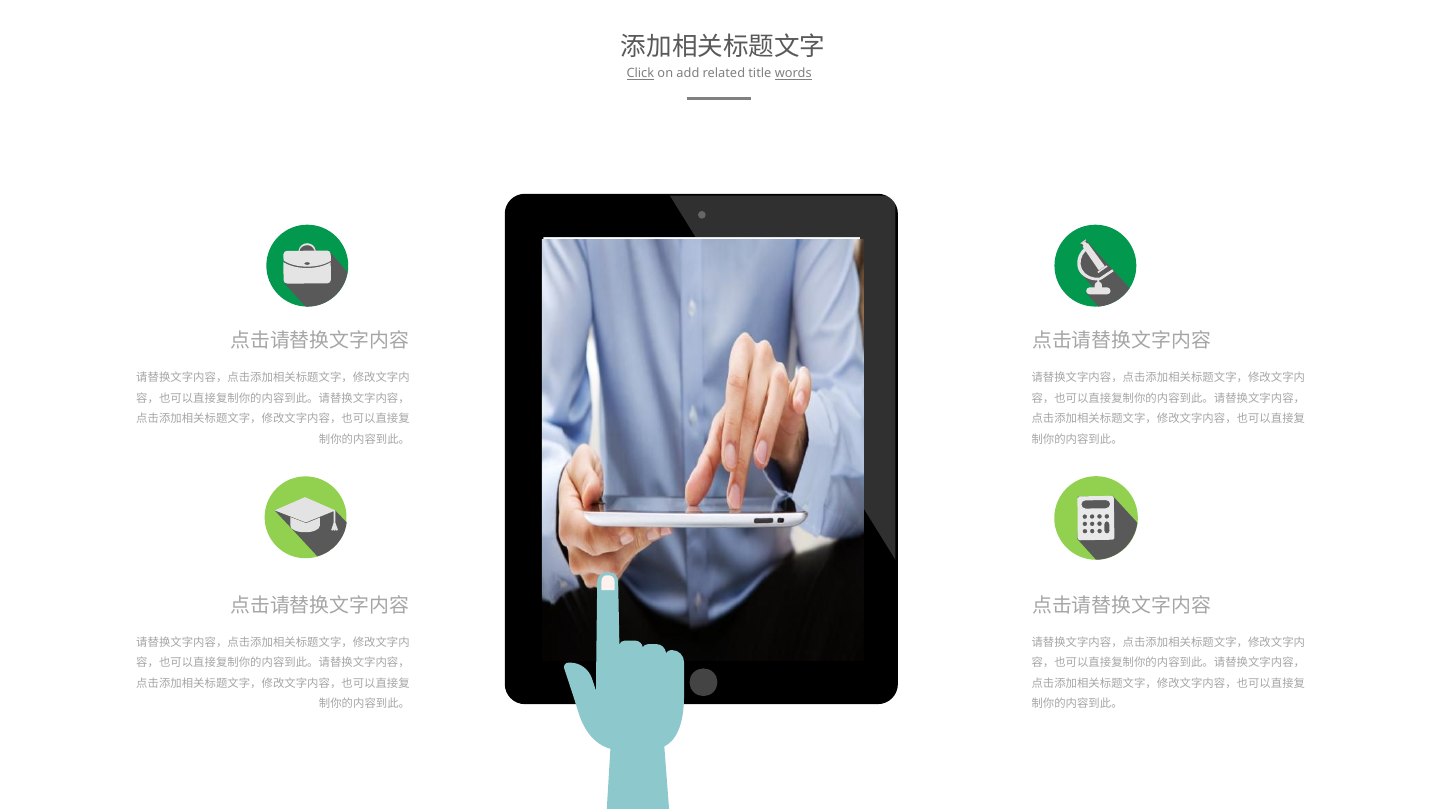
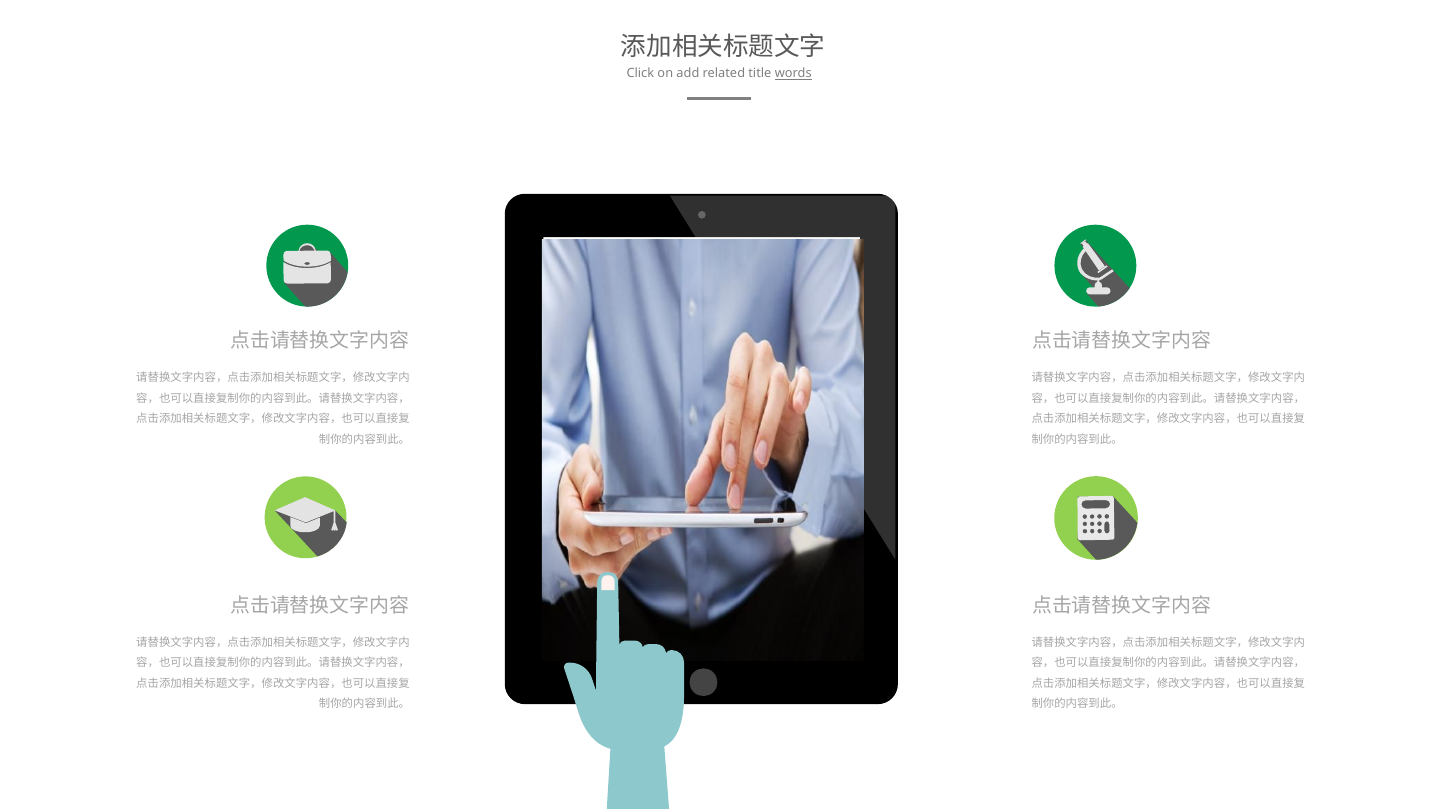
Click underline: present -> none
